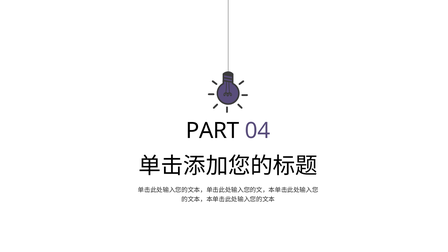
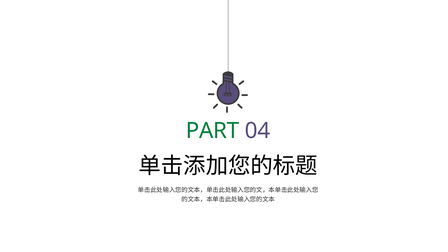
PART colour: black -> green
